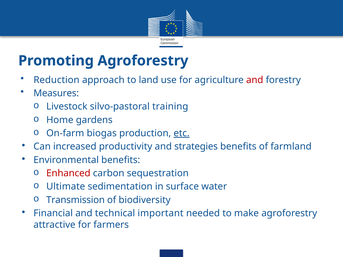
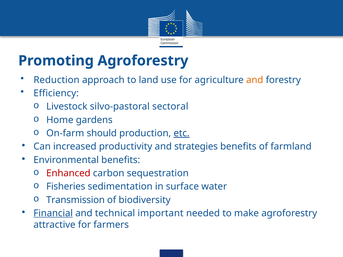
and at (255, 80) colour: red -> orange
Measures: Measures -> Efficiency
training: training -> sectoral
biogas: biogas -> should
Ultimate: Ultimate -> Fisheries
Financial underline: none -> present
